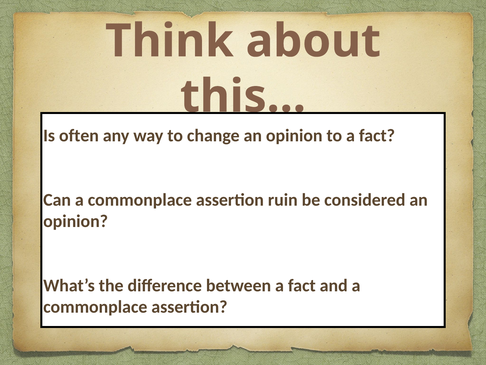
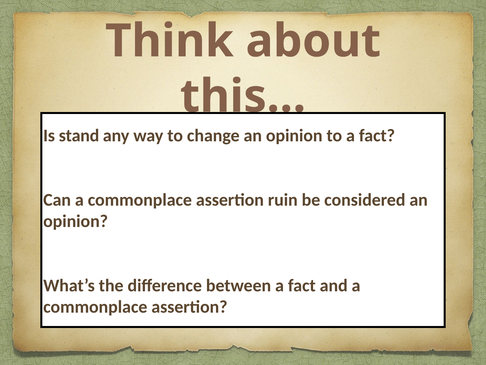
often: often -> stand
